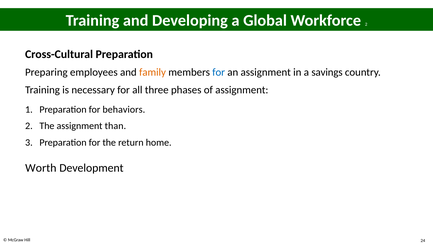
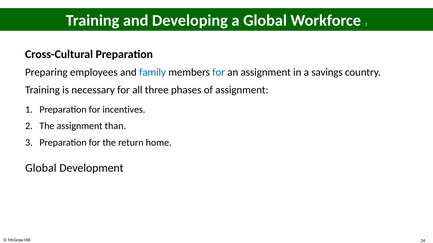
family colour: orange -> blue
behaviors: behaviors -> incentives
Worth at (41, 168): Worth -> Global
